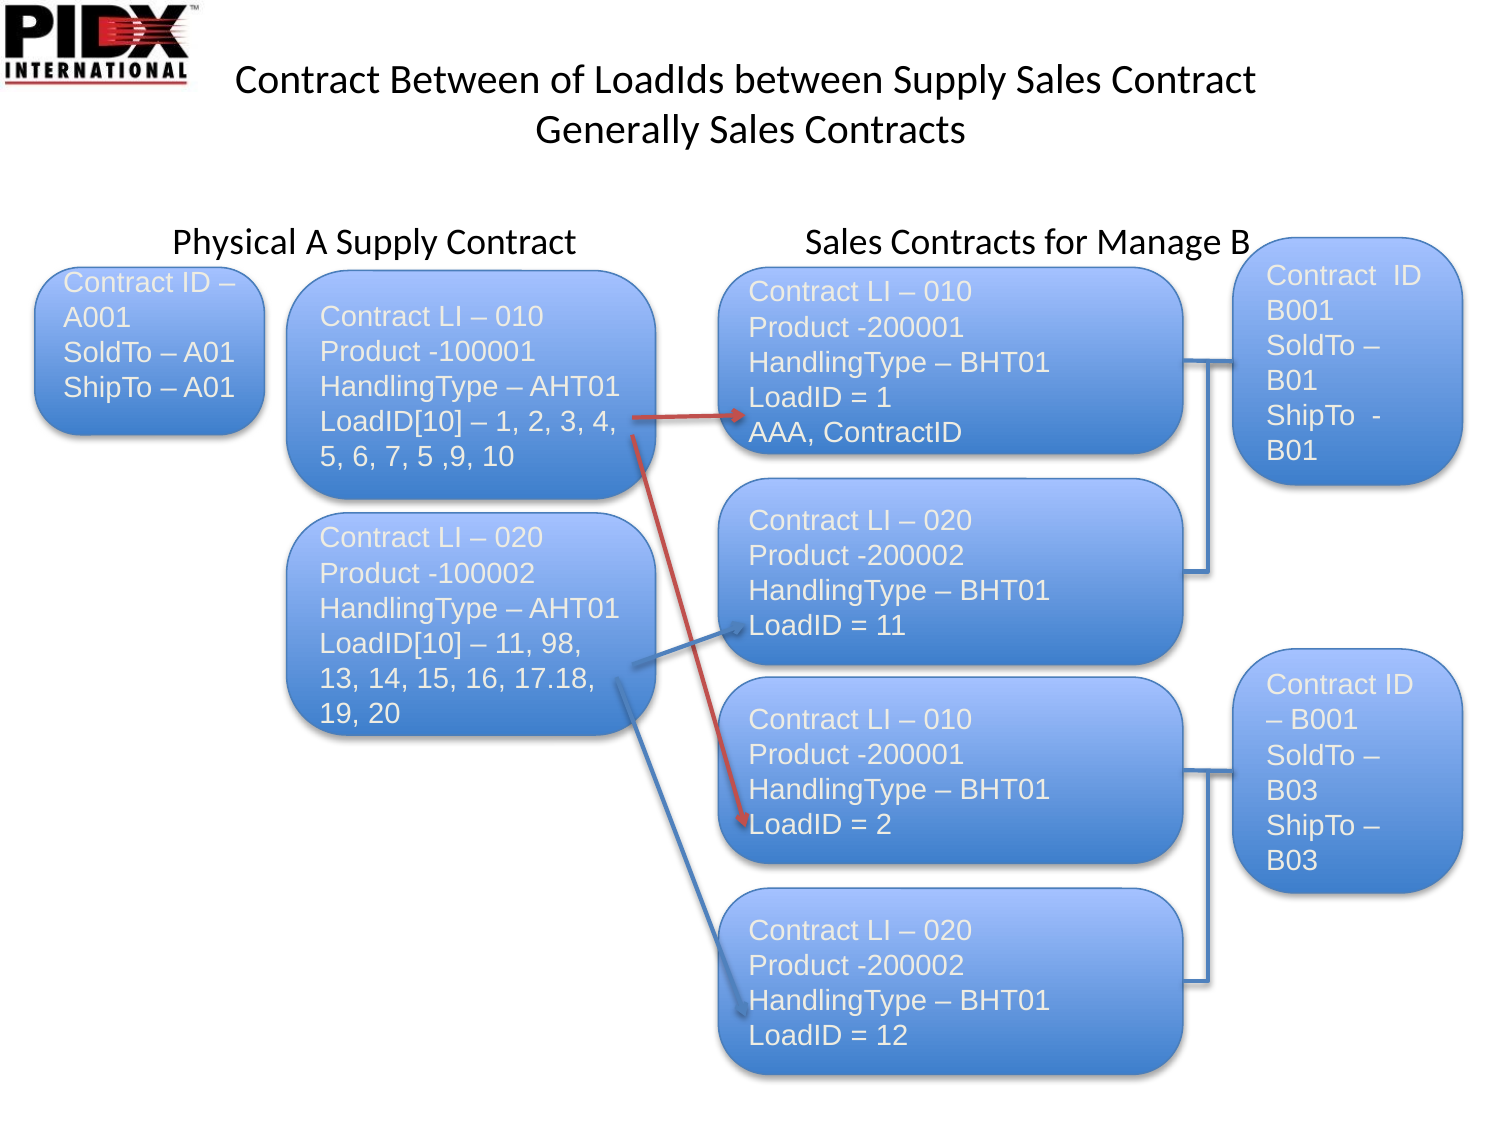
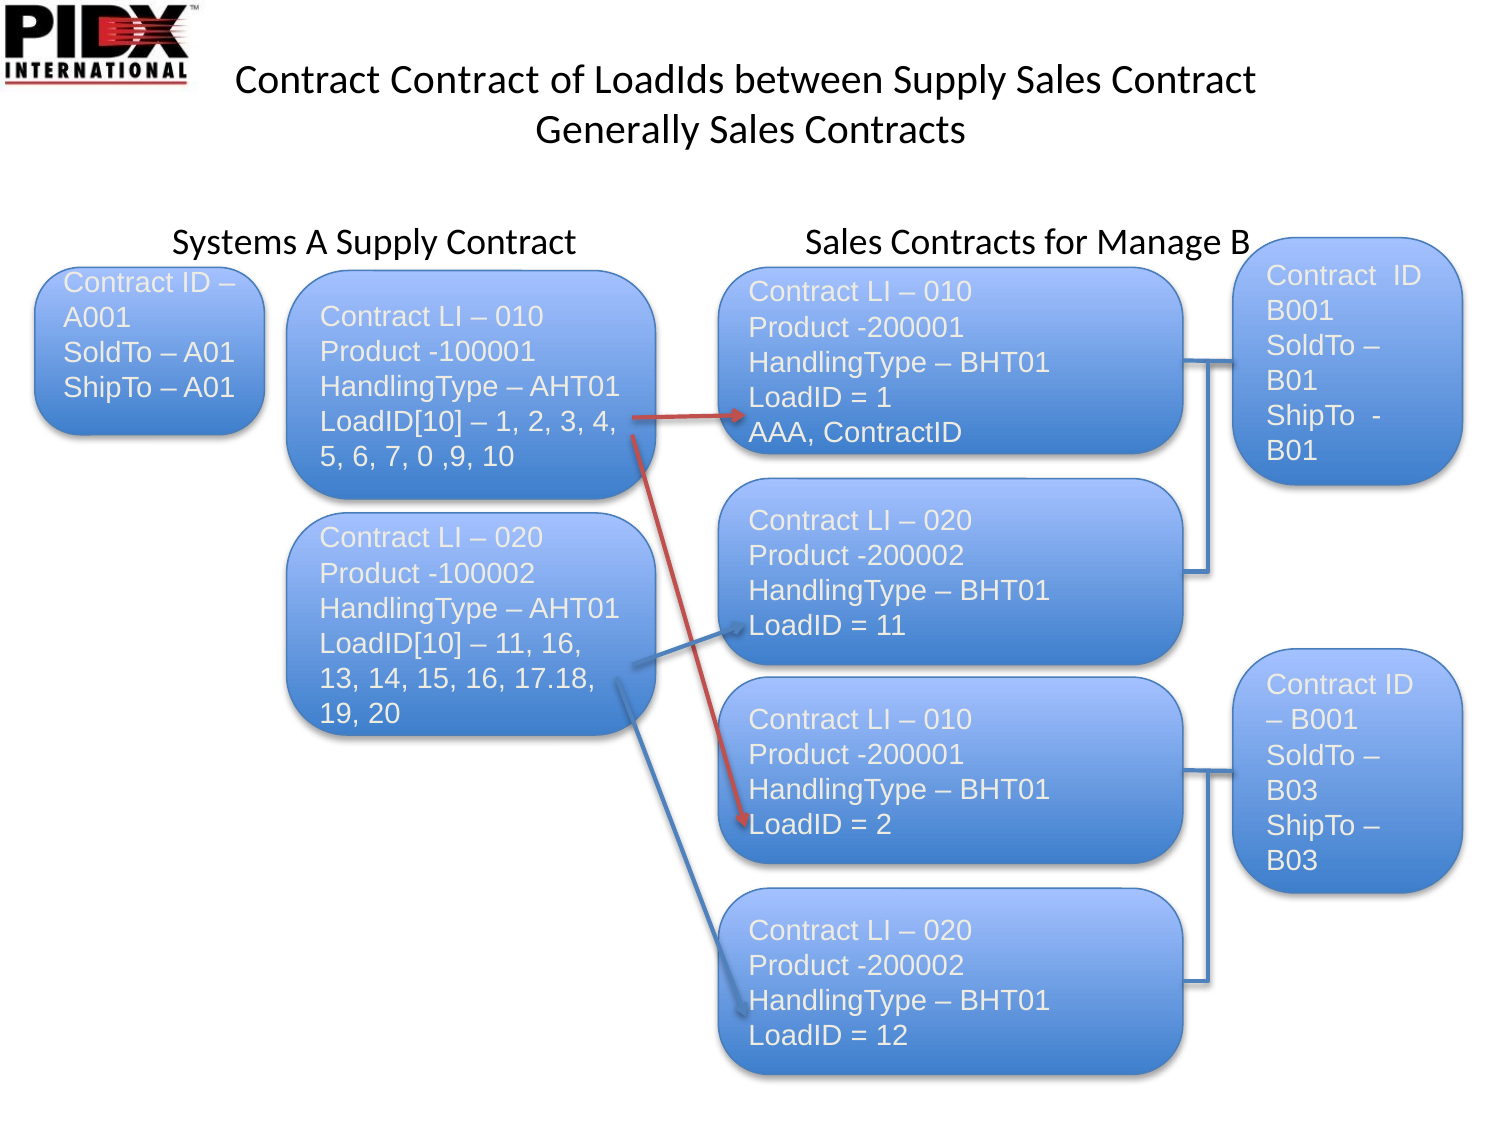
Contract Between: Between -> Contract
Physical: Physical -> Systems
7 5: 5 -> 0
11 98: 98 -> 16
